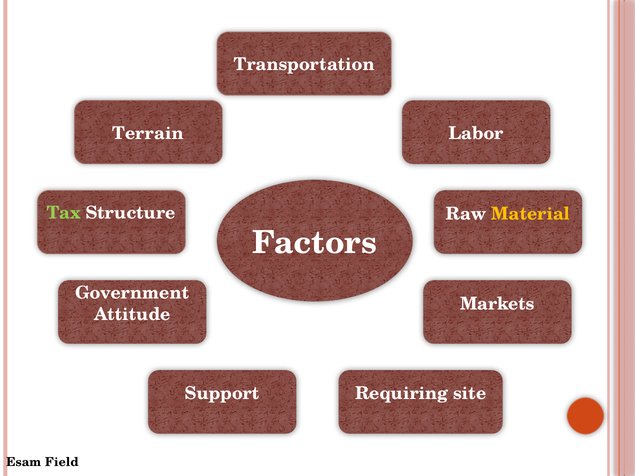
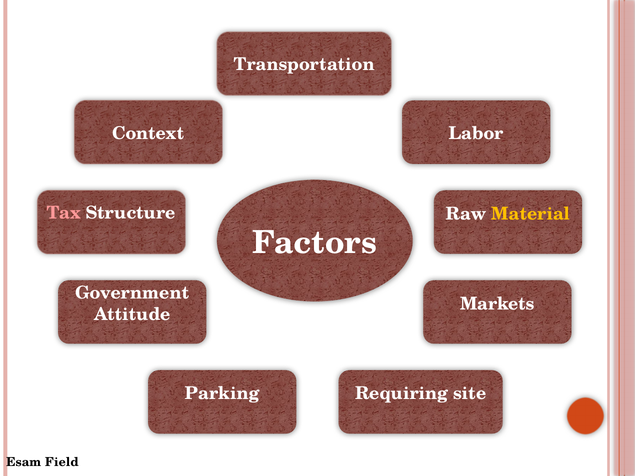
Terrain: Terrain -> Context
Tax colour: light green -> pink
Support: Support -> Parking
